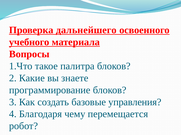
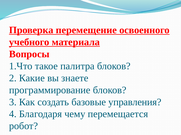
дальнейшего: дальнейшего -> перемещение
